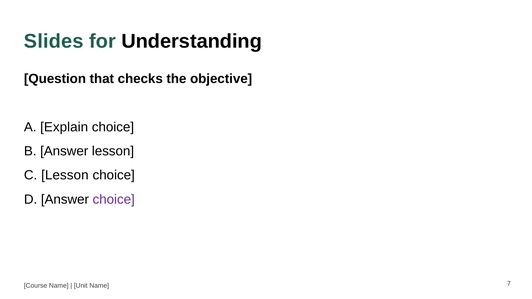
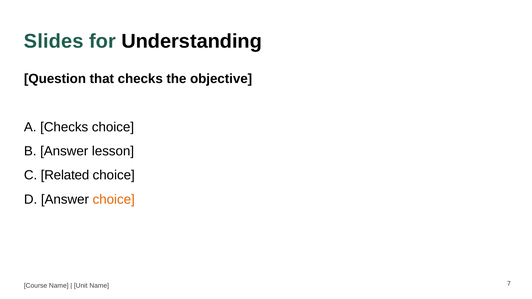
A Explain: Explain -> Checks
C Lesson: Lesson -> Related
choice at (114, 200) colour: purple -> orange
